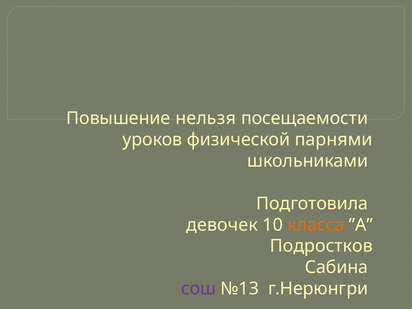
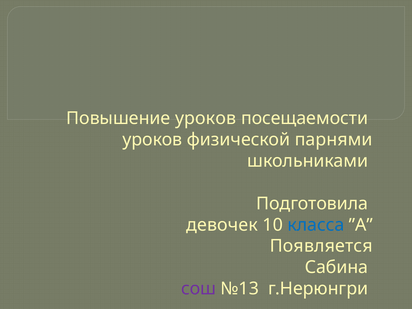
Повышение нельзя: нельзя -> уроков
класса colour: orange -> blue
Подростков: Подростков -> Появляется
